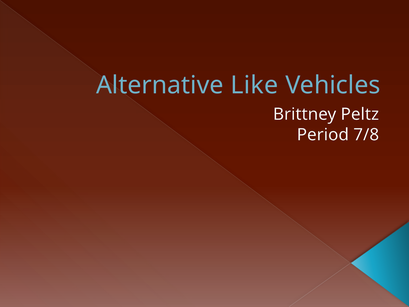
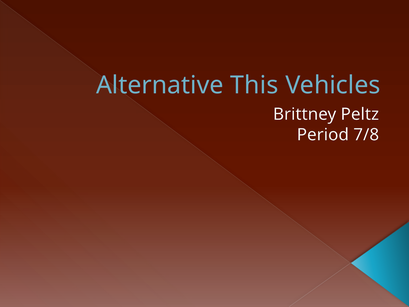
Like: Like -> This
